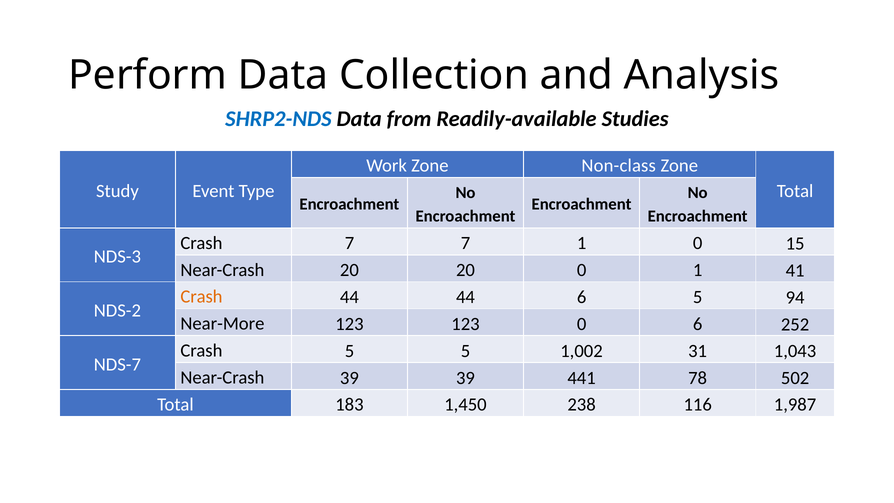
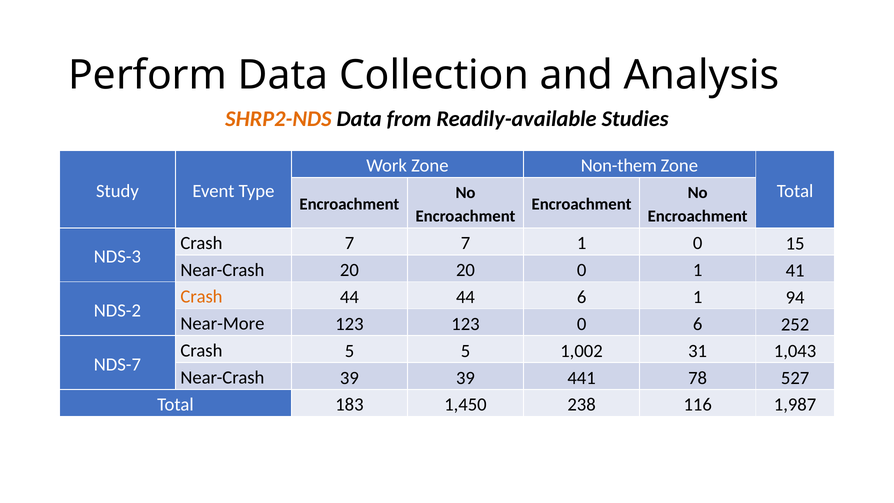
SHRP2-NDS colour: blue -> orange
Non-class: Non-class -> Non-them
6 5: 5 -> 1
502: 502 -> 527
